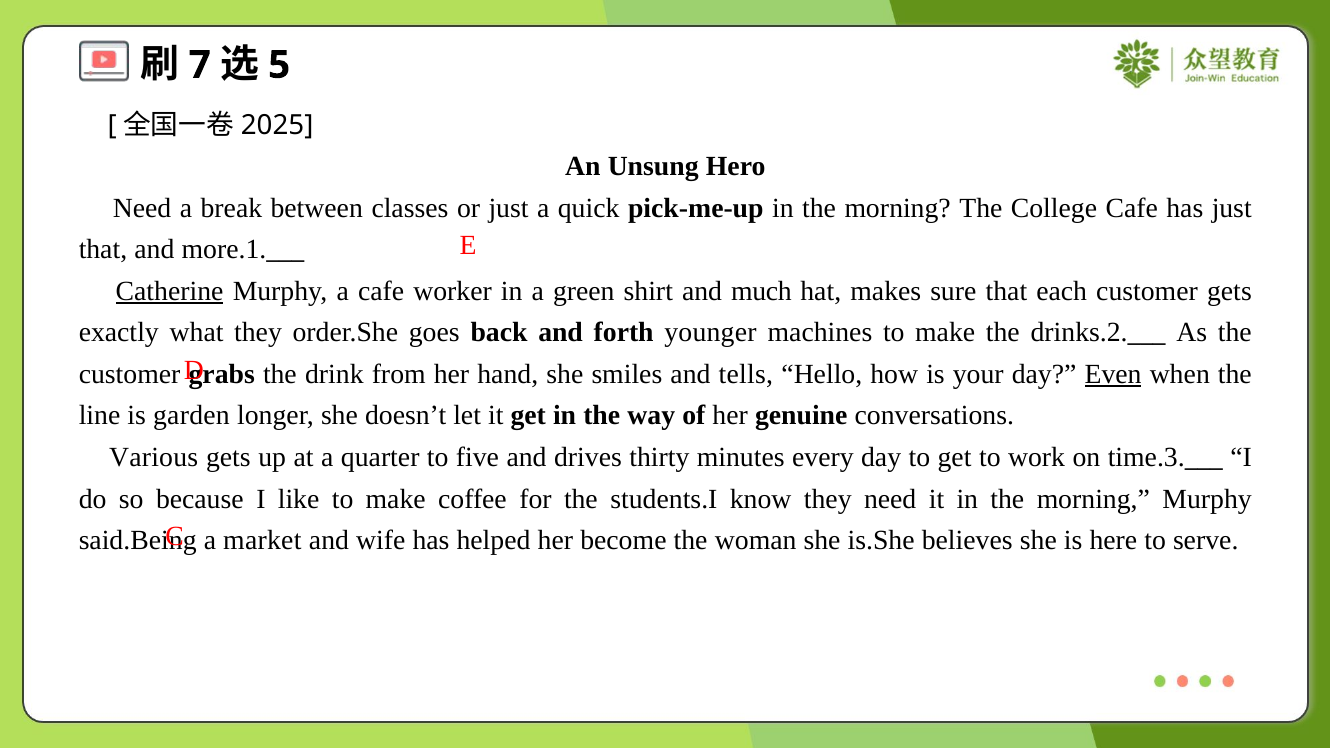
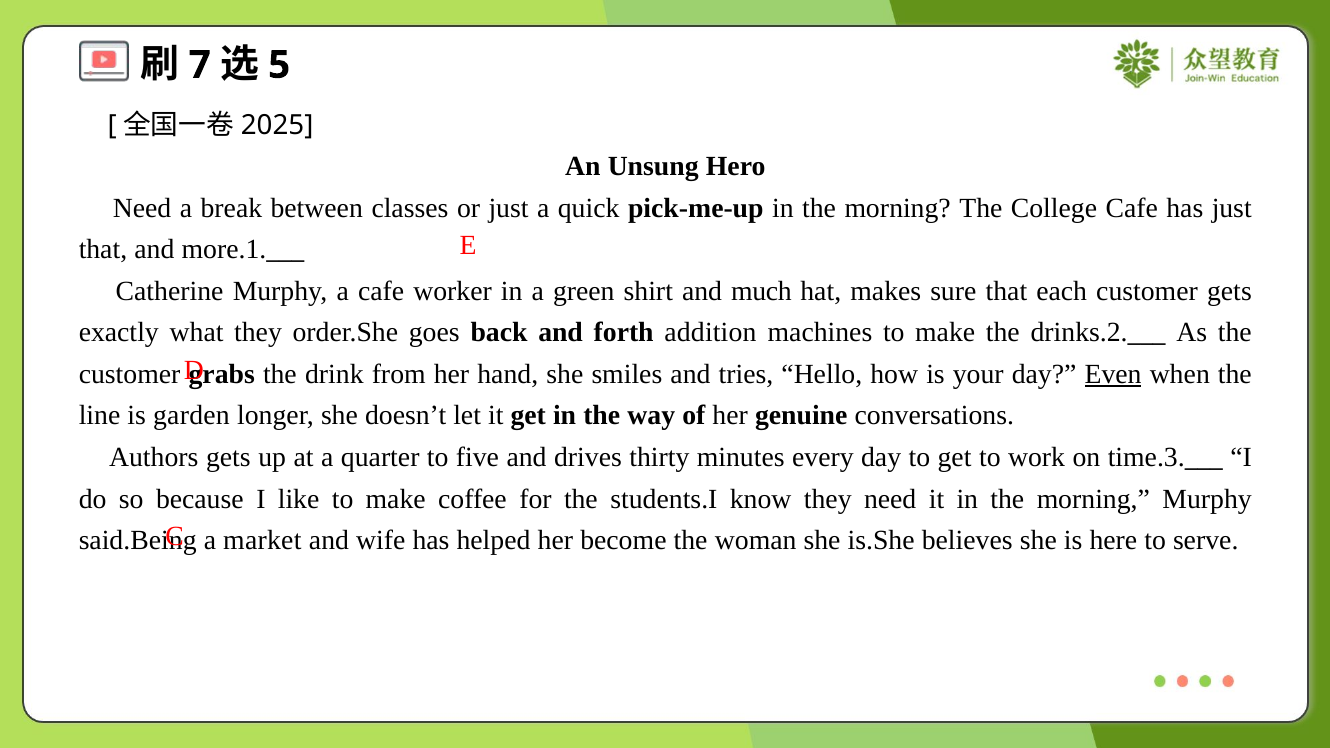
Catherine underline: present -> none
younger: younger -> addition
tells: tells -> tries
Various: Various -> Authors
